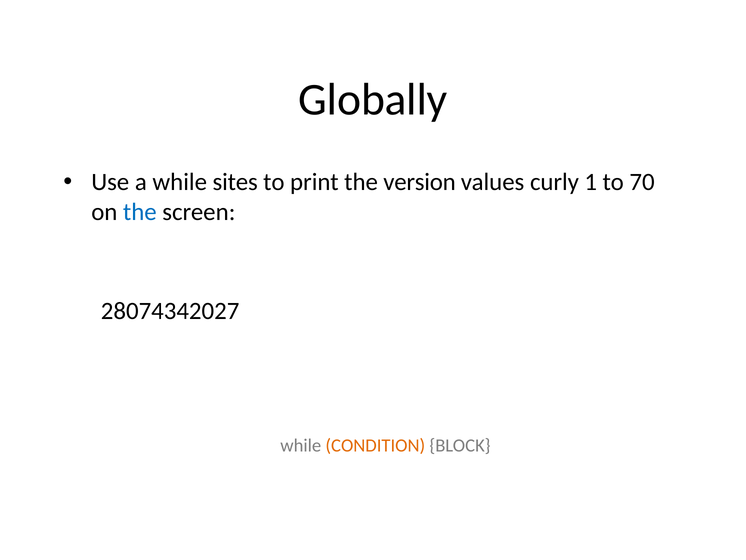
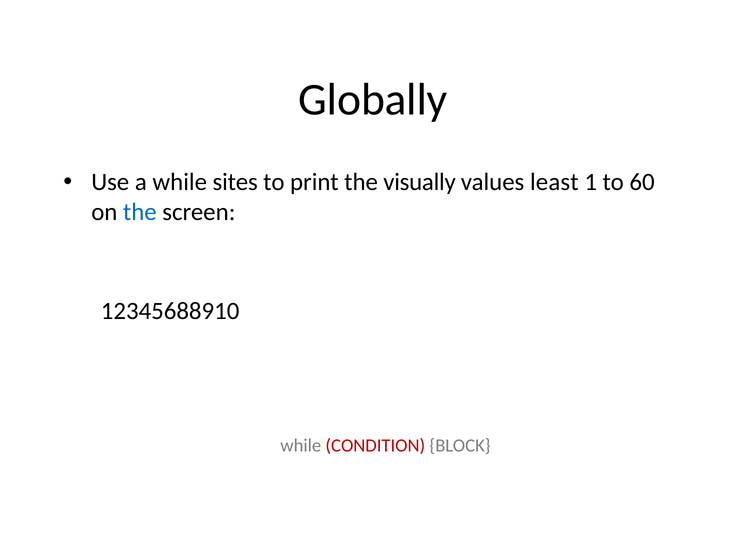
version: version -> visually
curly: curly -> least
70: 70 -> 60
28074342027: 28074342027 -> 12345688910
CONDITION colour: orange -> red
